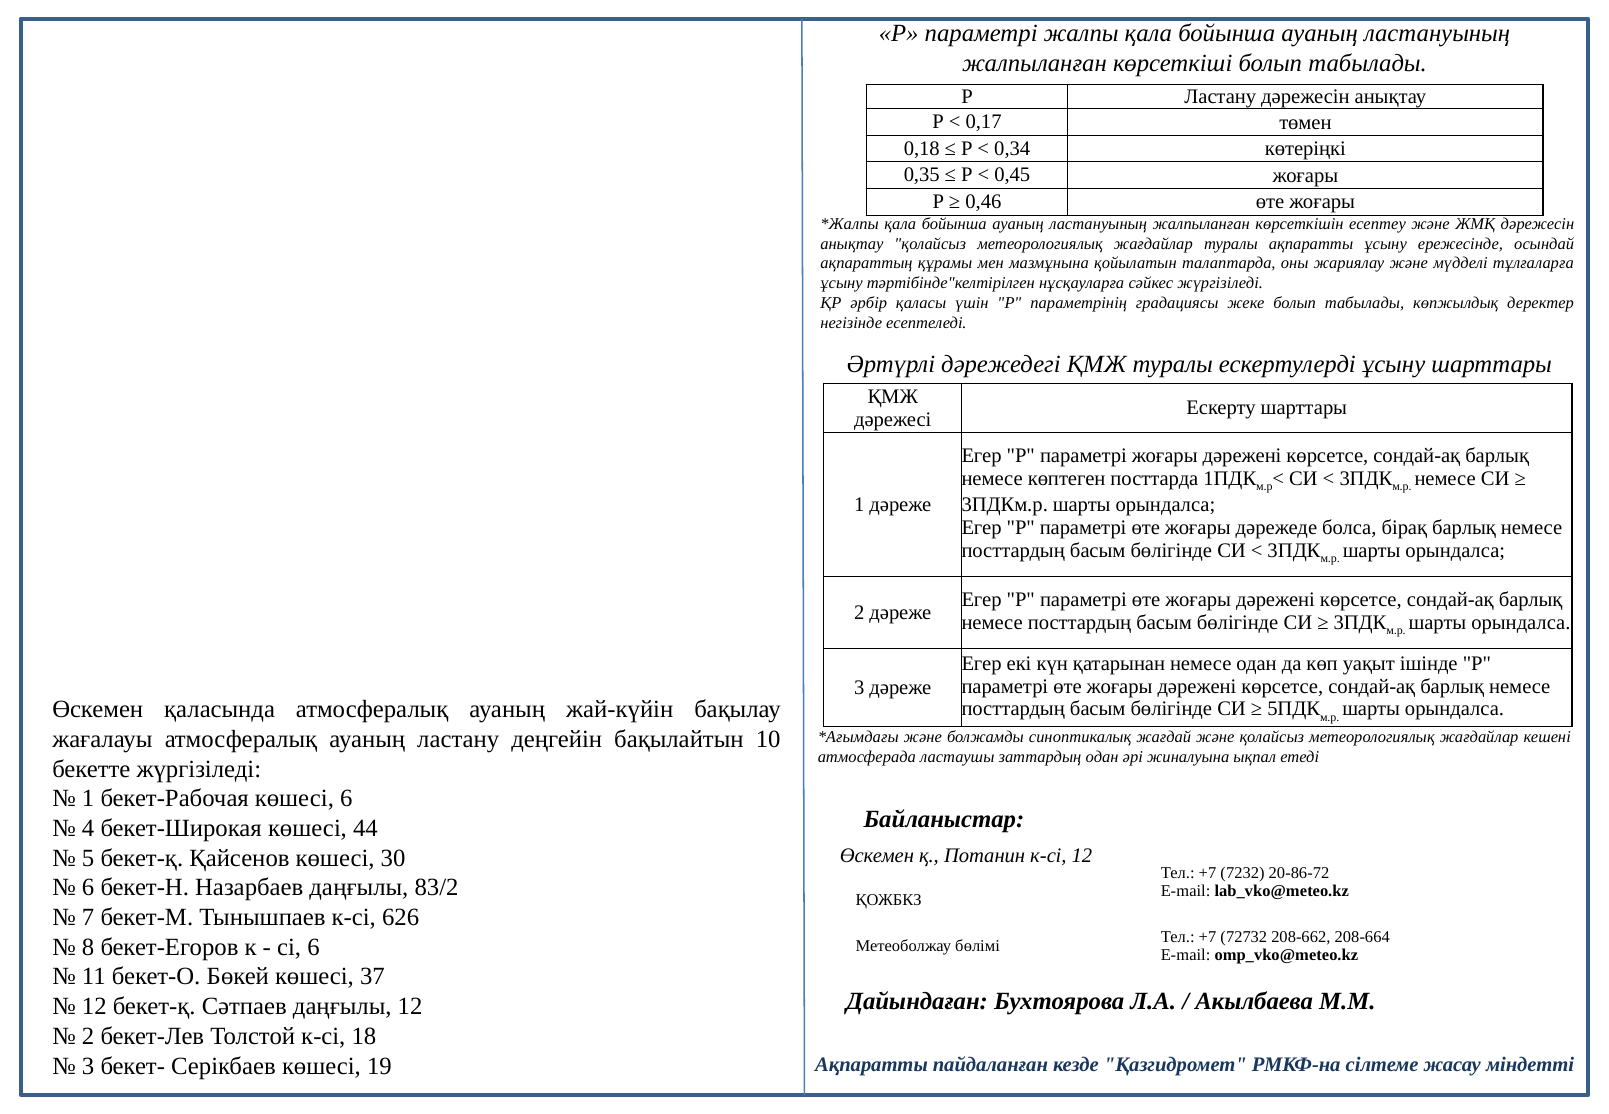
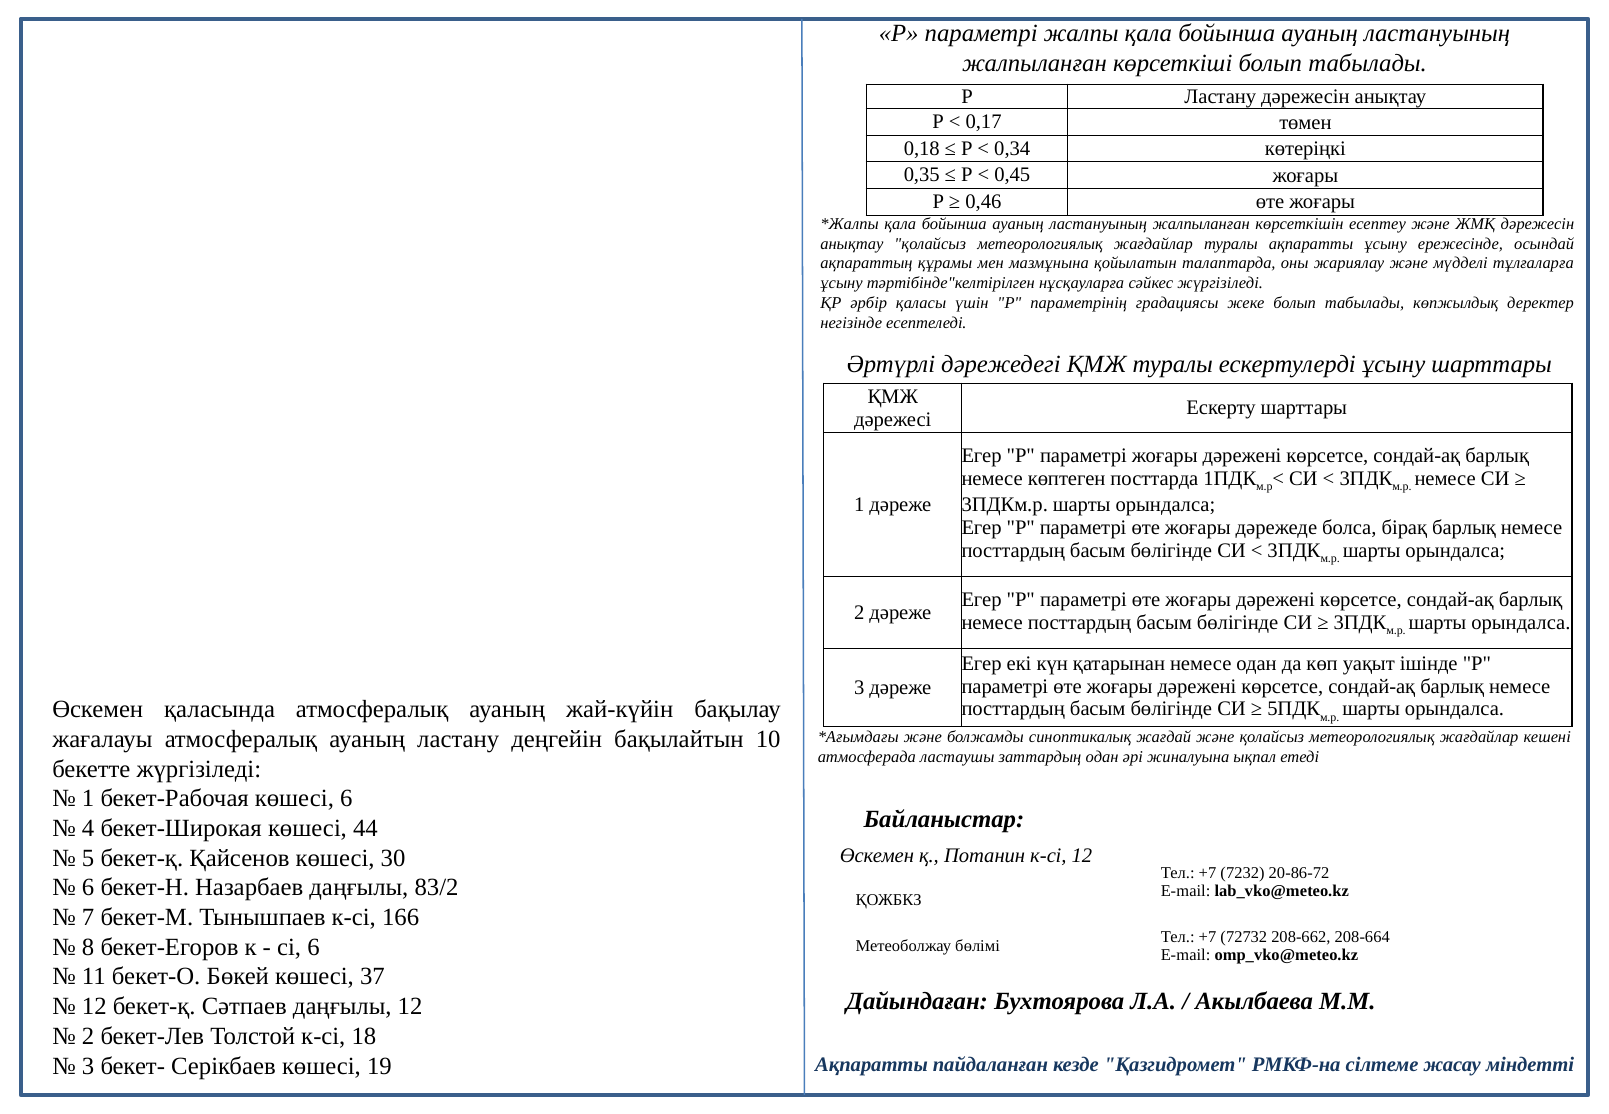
626: 626 -> 166
